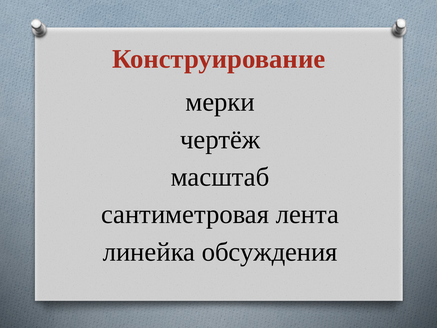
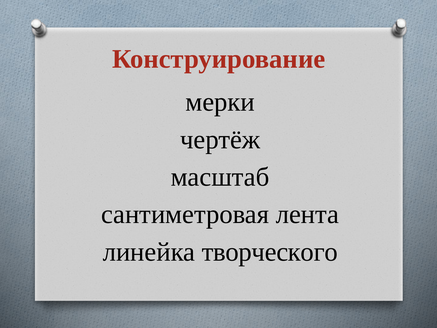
обсуждения: обсуждения -> творческого
